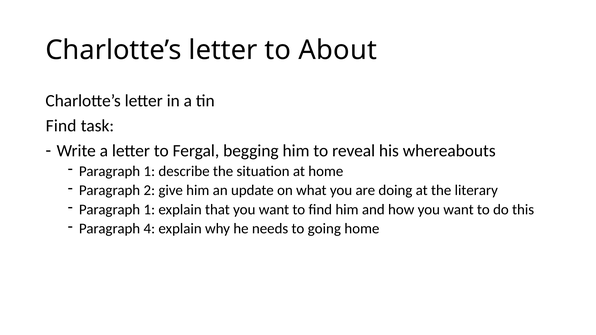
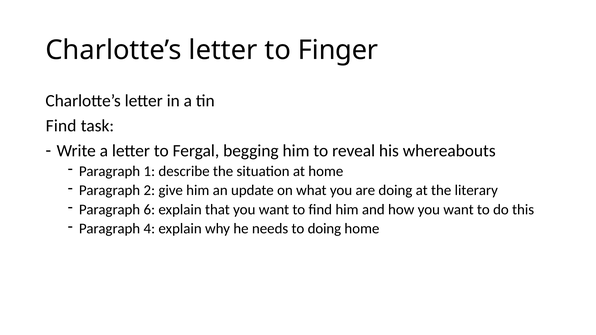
About: About -> Finger
1 at (149, 210): 1 -> 6
to going: going -> doing
